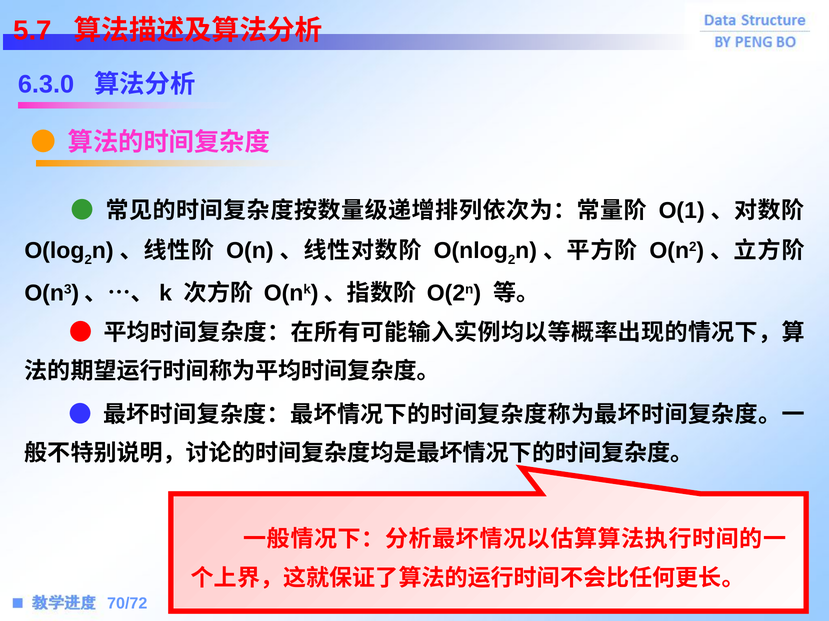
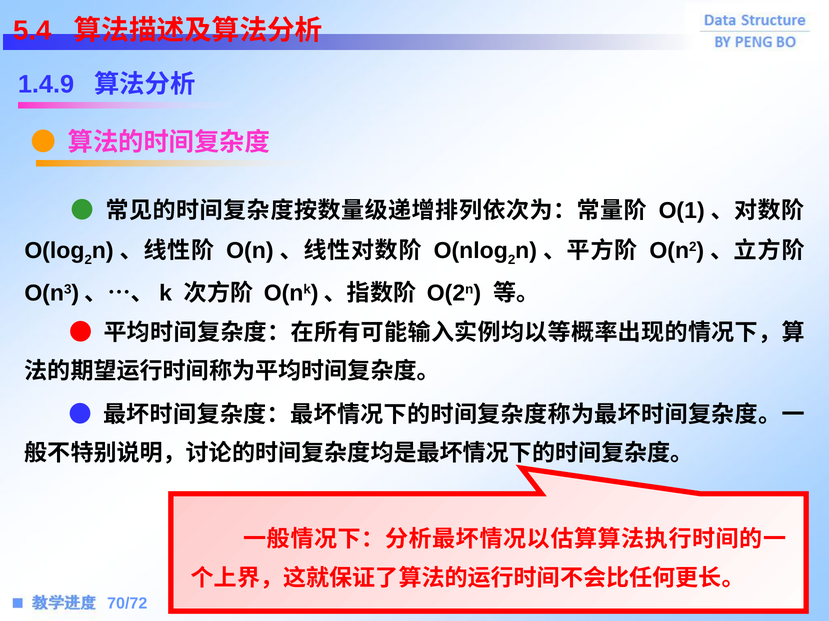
5.7: 5.7 -> 5.4
6.3.0: 6.3.0 -> 1.4.9
